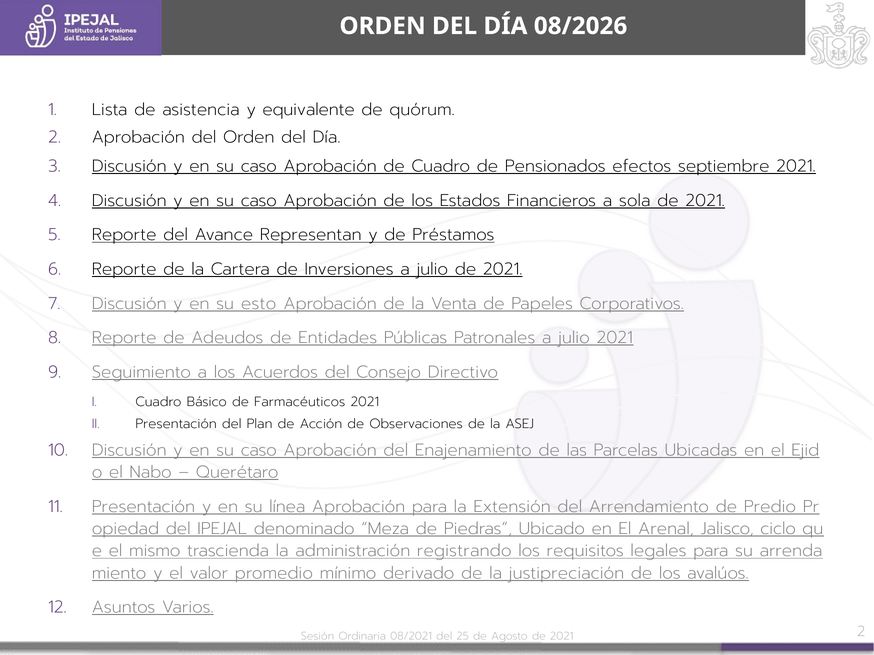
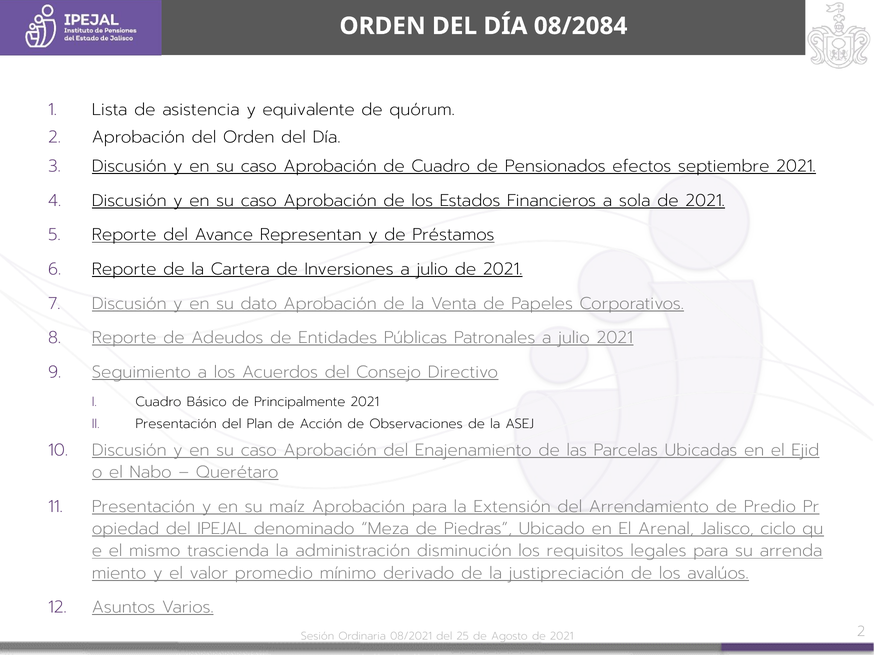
08/2026: 08/2026 -> 08/2084
esto: esto -> dato
Farmacéuticos: Farmacéuticos -> Principalmente
línea: línea -> maíz
registrando: registrando -> disminución
